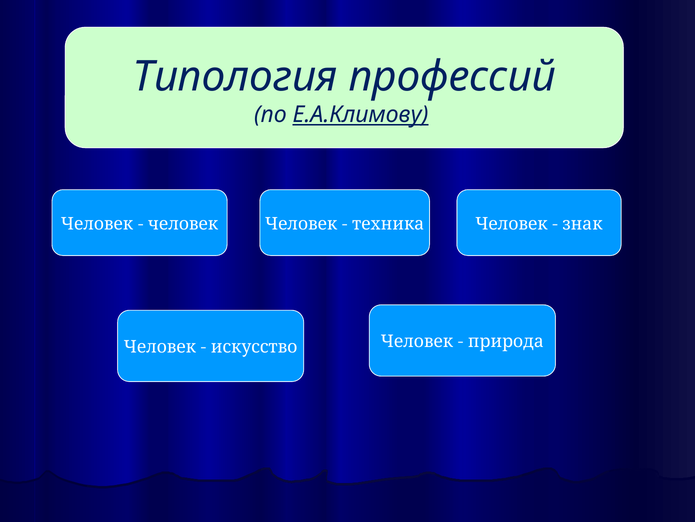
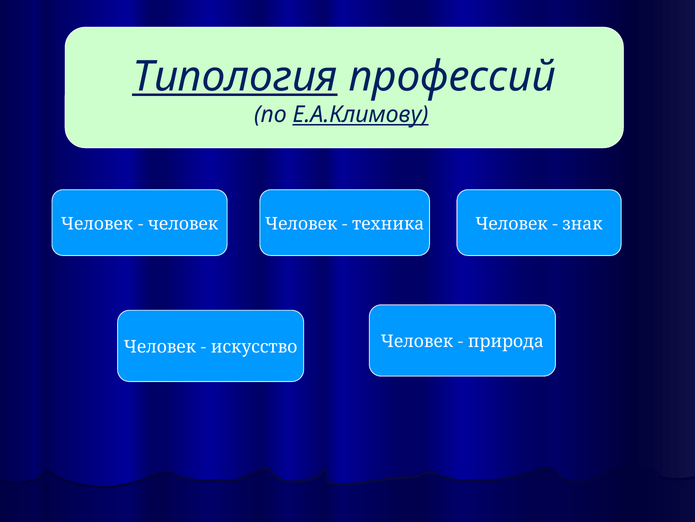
Типология underline: none -> present
